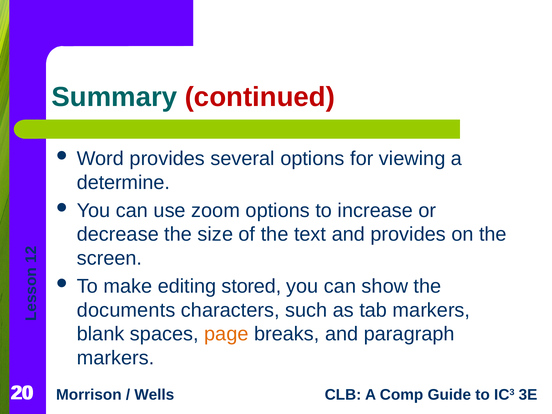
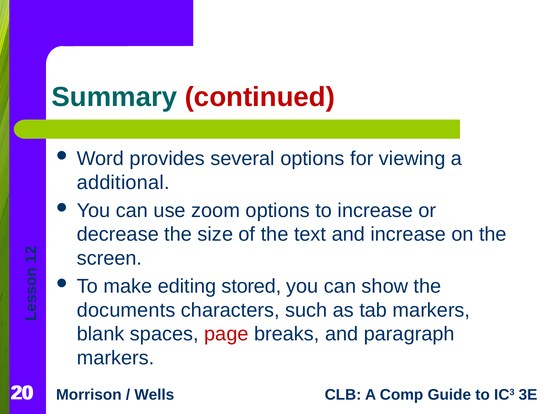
determine: determine -> additional
and provides: provides -> increase
page colour: orange -> red
